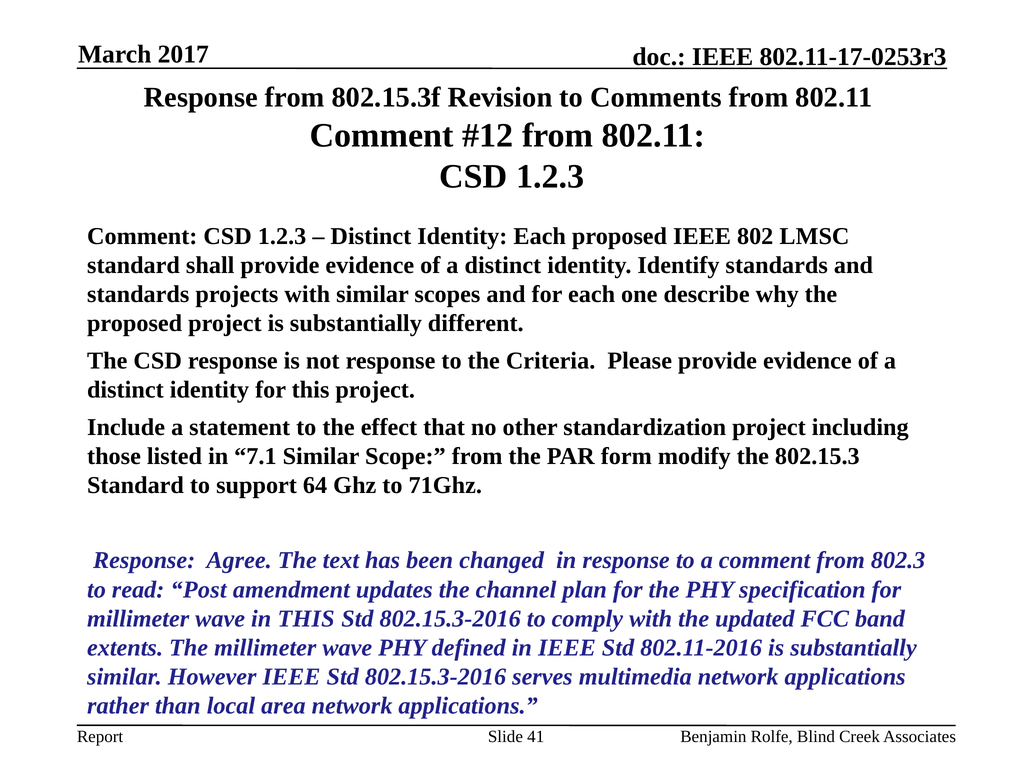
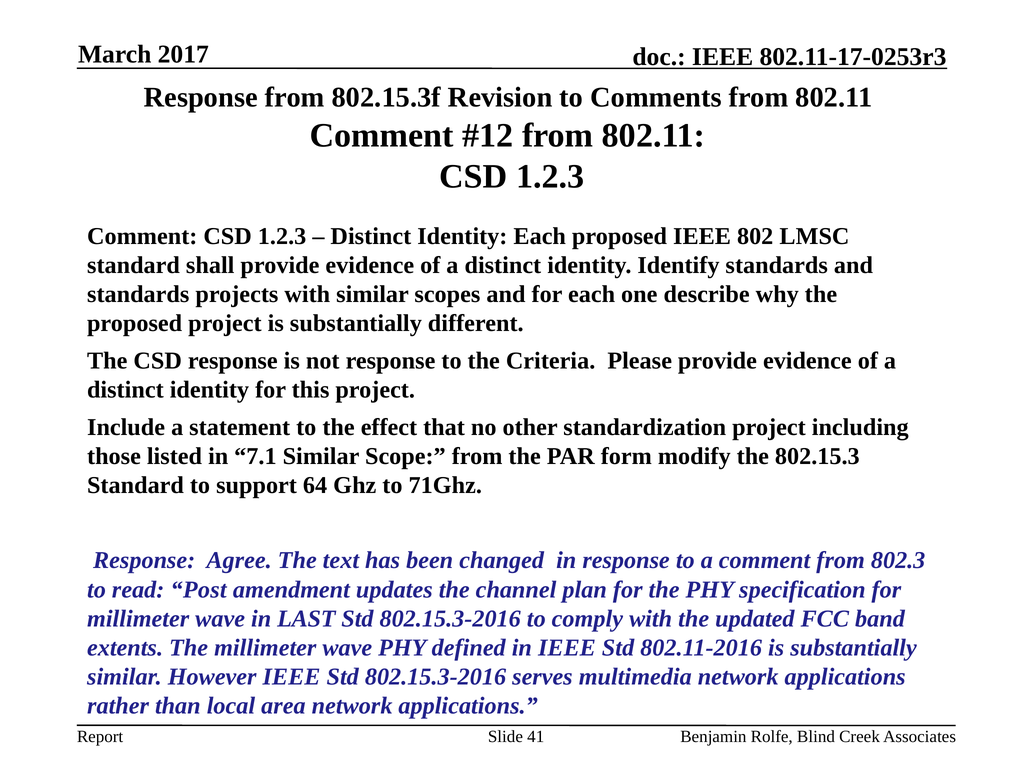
in THIS: THIS -> LAST
